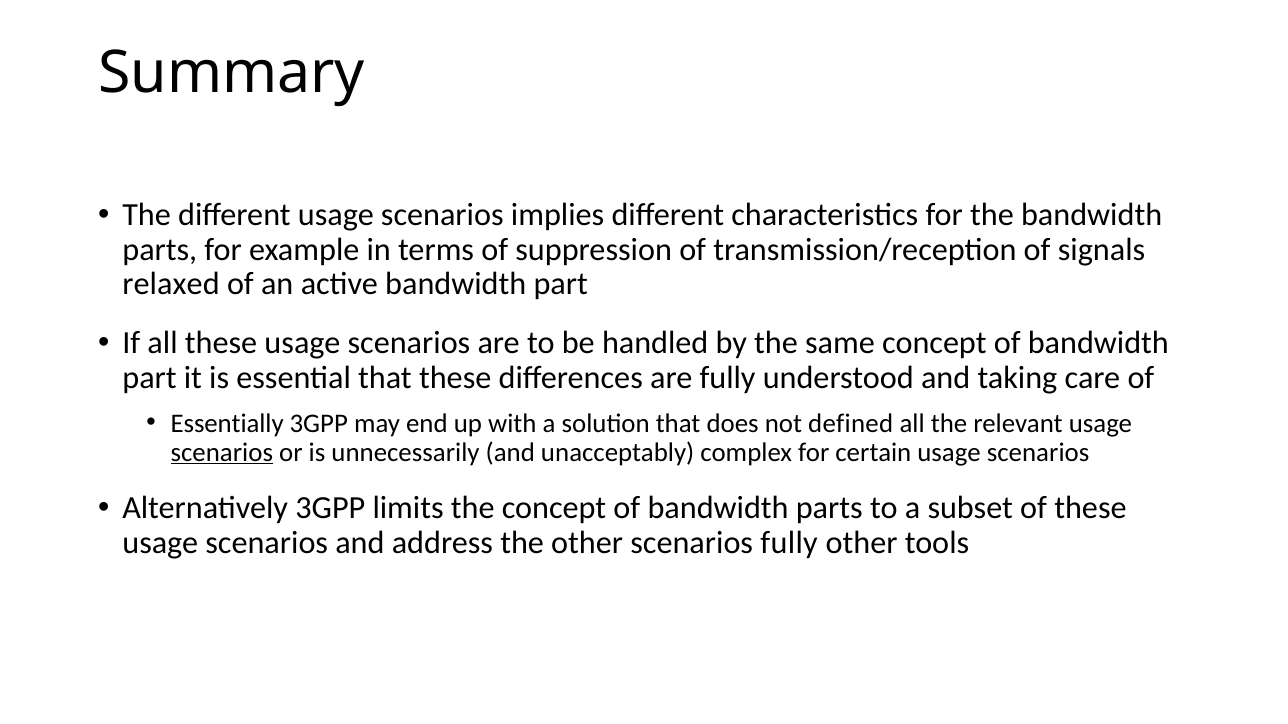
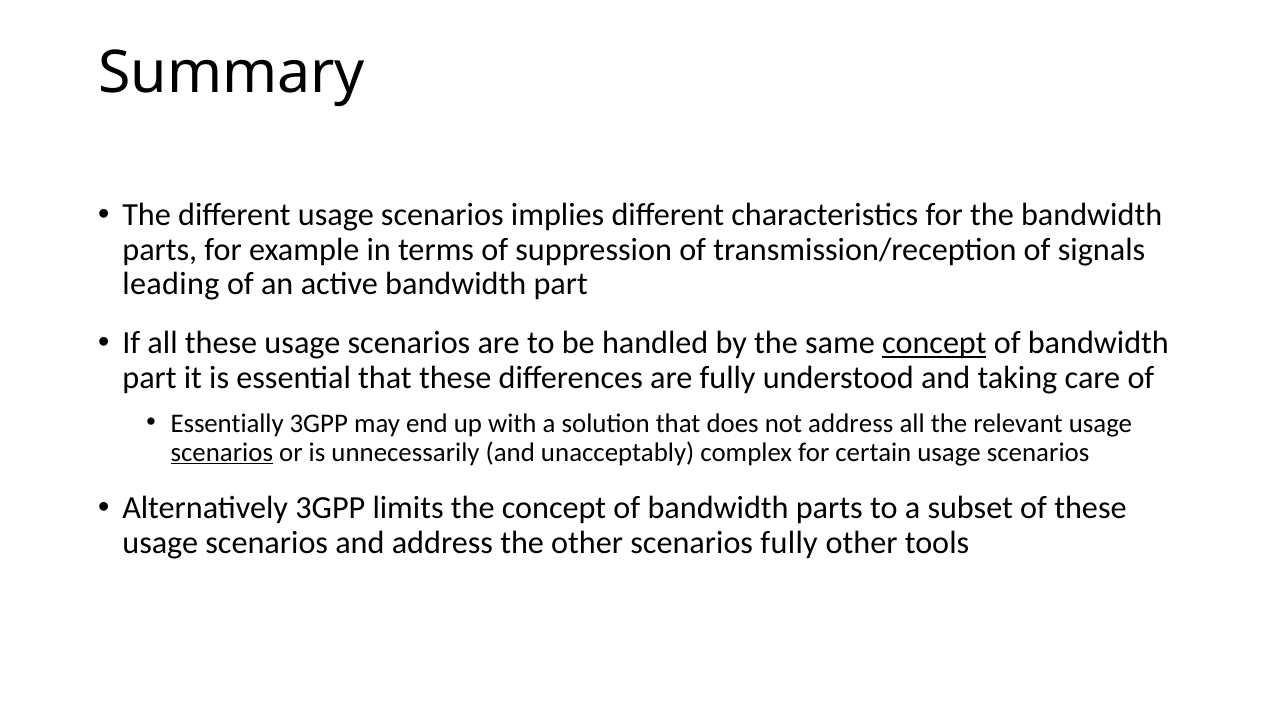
relaxed: relaxed -> leading
concept at (934, 343) underline: none -> present
not defined: defined -> address
